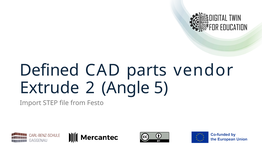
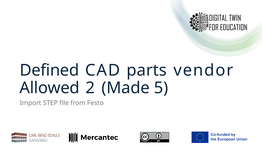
Extrude: Extrude -> Allowed
Angle: Angle -> Made
